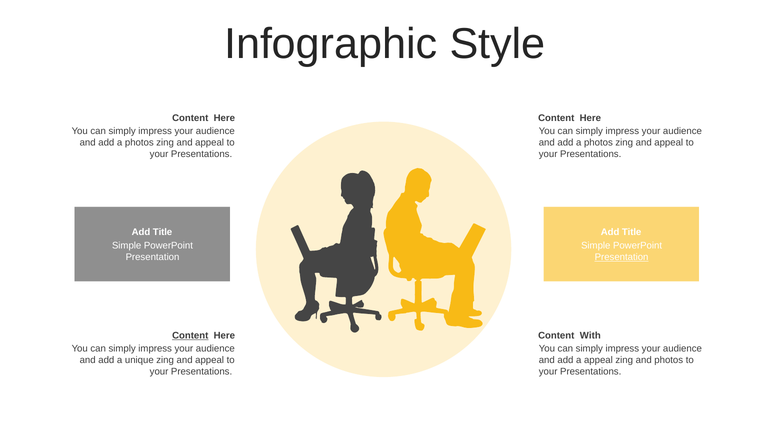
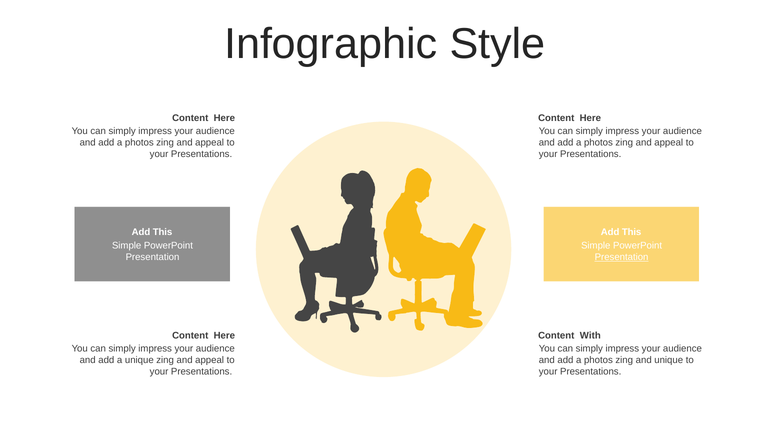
Title at (163, 232): Title -> This
Title at (632, 232): Title -> This
Content at (190, 336) underline: present -> none
appeal at (598, 360): appeal -> photos
and photos: photos -> unique
